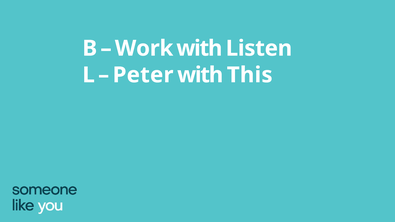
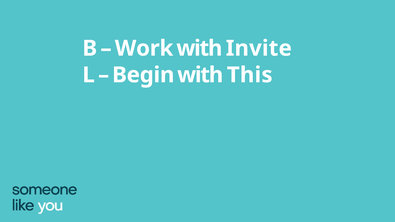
Listen: Listen -> Invite
Peter: Peter -> Begin
